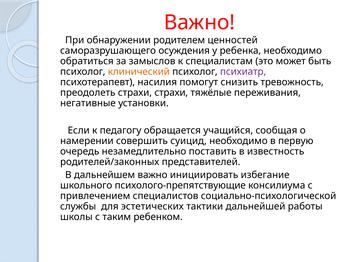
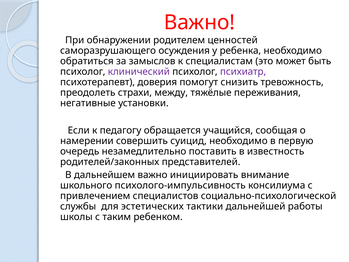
клинический colour: orange -> purple
насилия: насилия -> доверия
страхи страхи: страхи -> между
избегание: избегание -> внимание
психолого-препятствующие: психолого-препятствующие -> психолого-импульсивность
